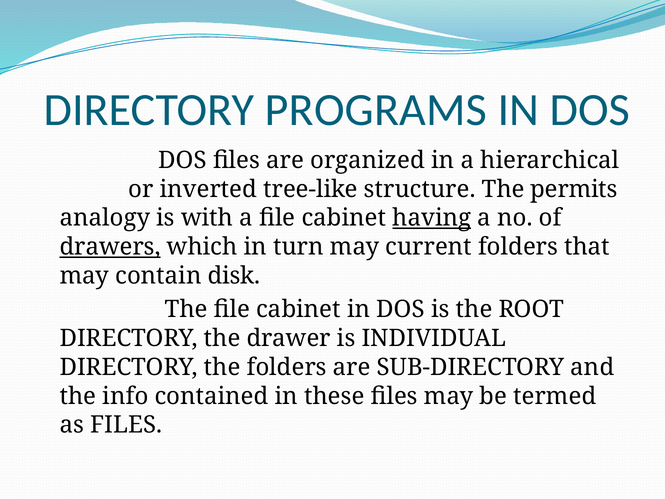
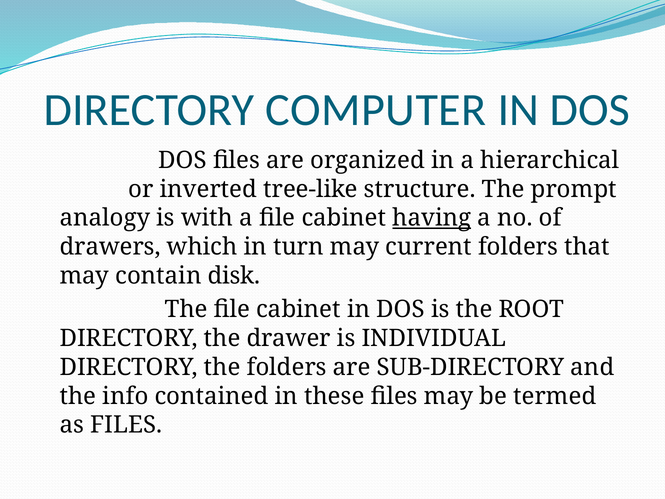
PROGRAMS: PROGRAMS -> COMPUTER
permits: permits -> prompt
drawers underline: present -> none
